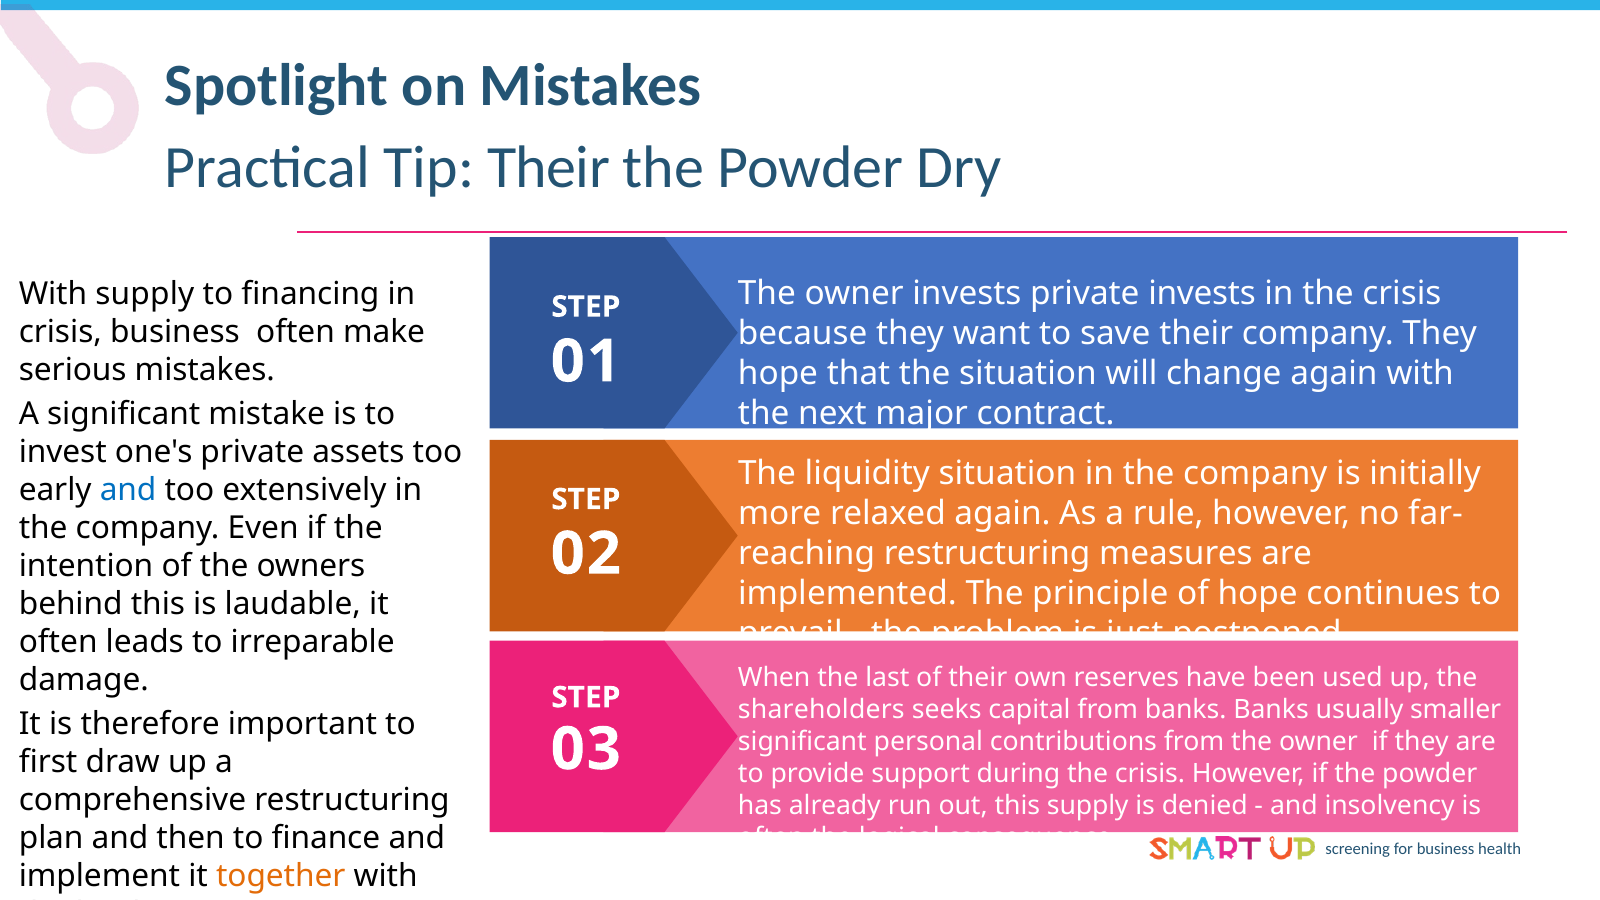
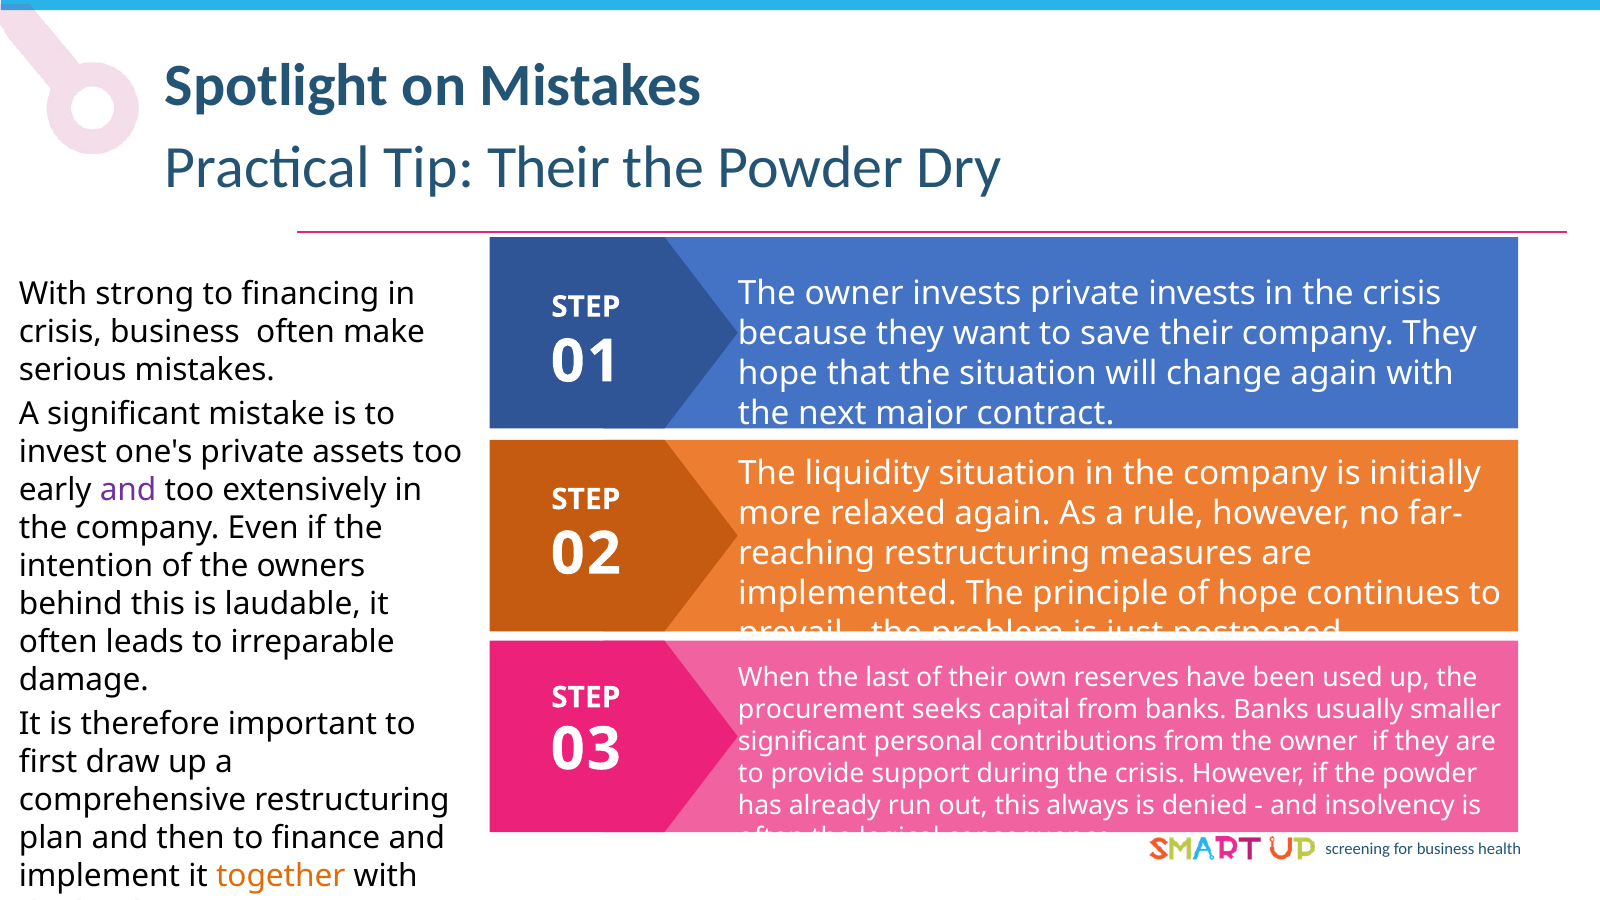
With supply: supply -> strong
and at (128, 490) colour: blue -> purple
shareholders: shareholders -> procurement
this supply: supply -> always
